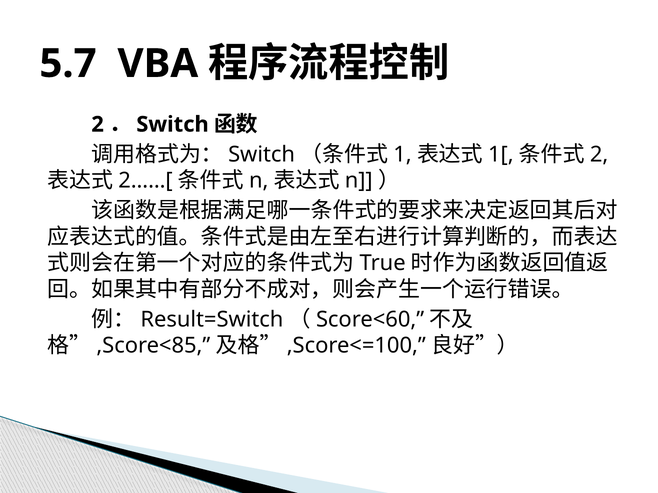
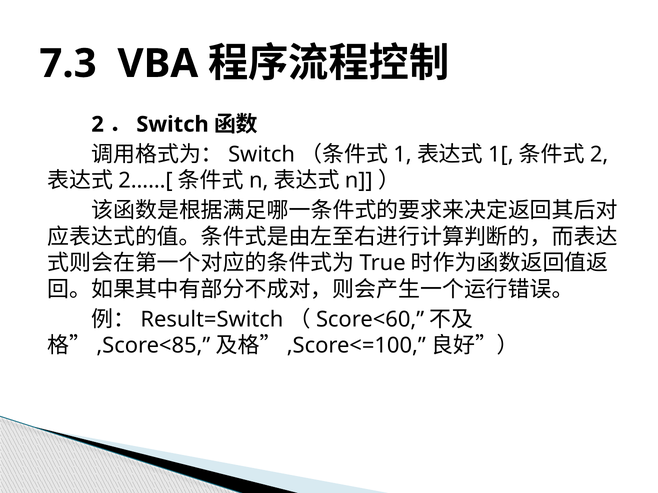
5.7: 5.7 -> 7.3
